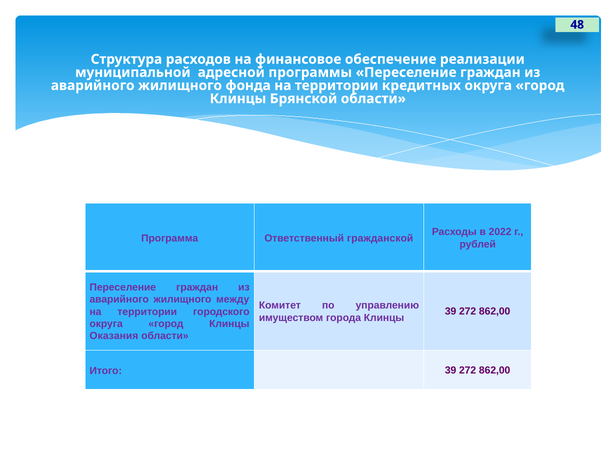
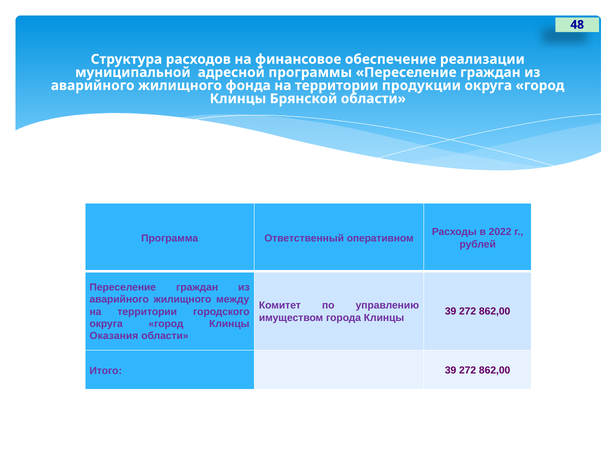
кредитных: кредитных -> продукции
гражданской: гражданской -> оперативном
